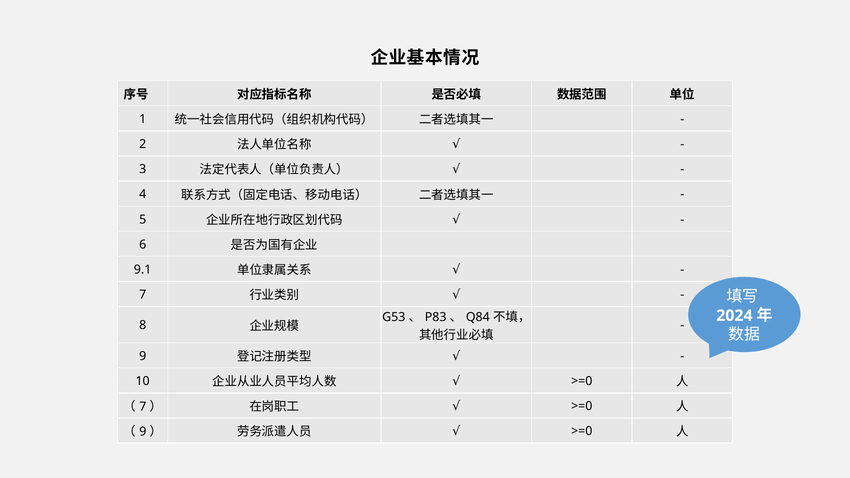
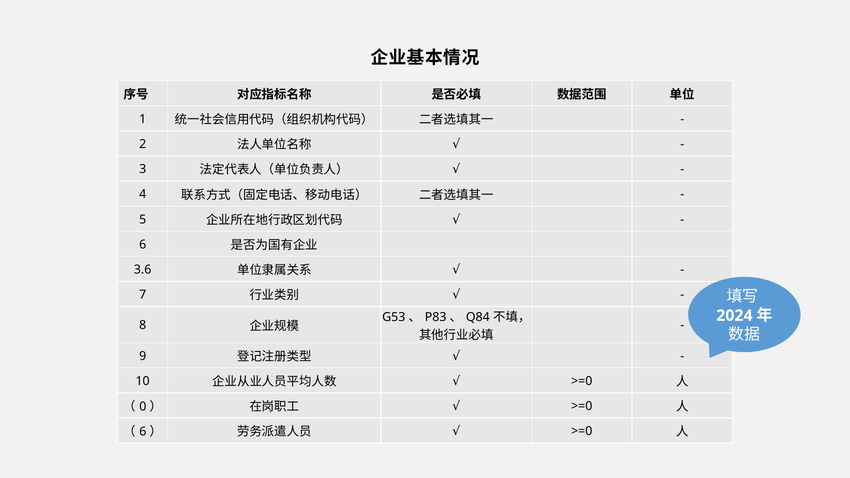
9.1: 9.1 -> 3.6
7 at (143, 407): 7 -> 0
9 at (143, 432): 9 -> 6
